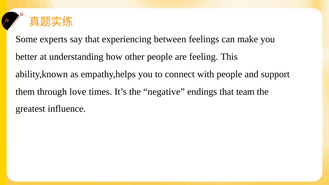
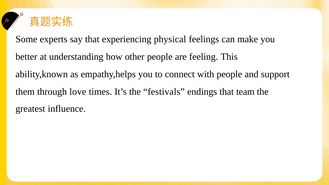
between: between -> physical
negative: negative -> festivals
